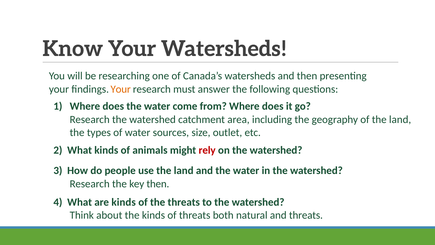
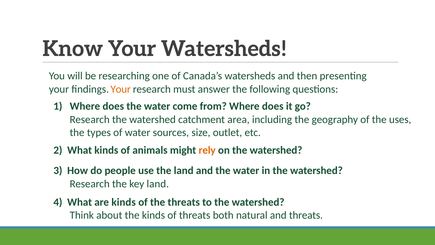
of the land: land -> uses
rely colour: red -> orange
key then: then -> land
